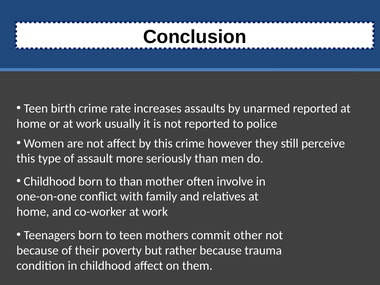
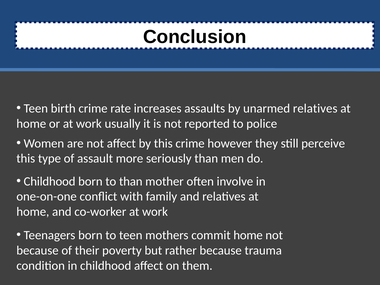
unarmed reported: reported -> relatives
commit other: other -> home
